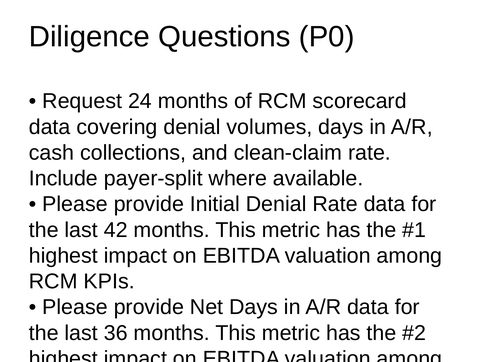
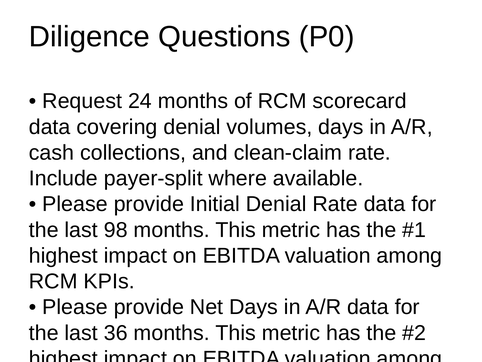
42: 42 -> 98
